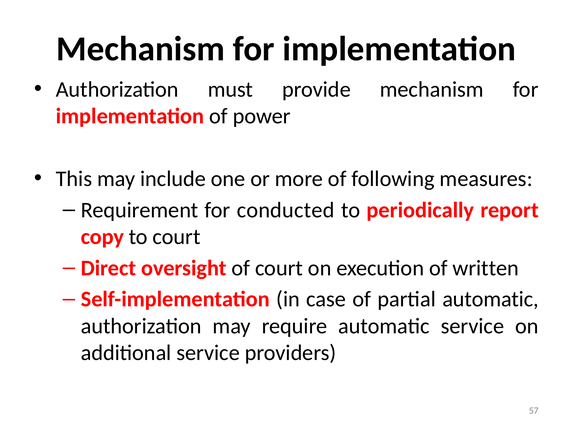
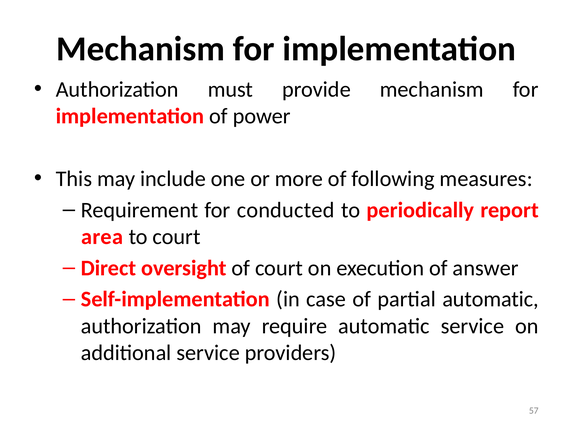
copy: copy -> area
written: written -> answer
